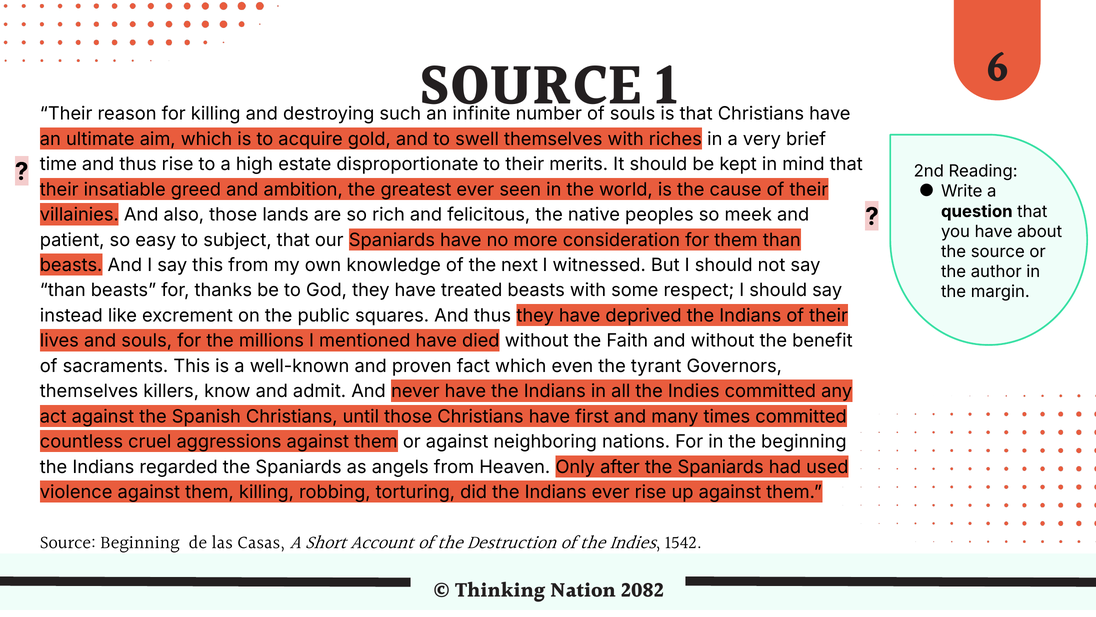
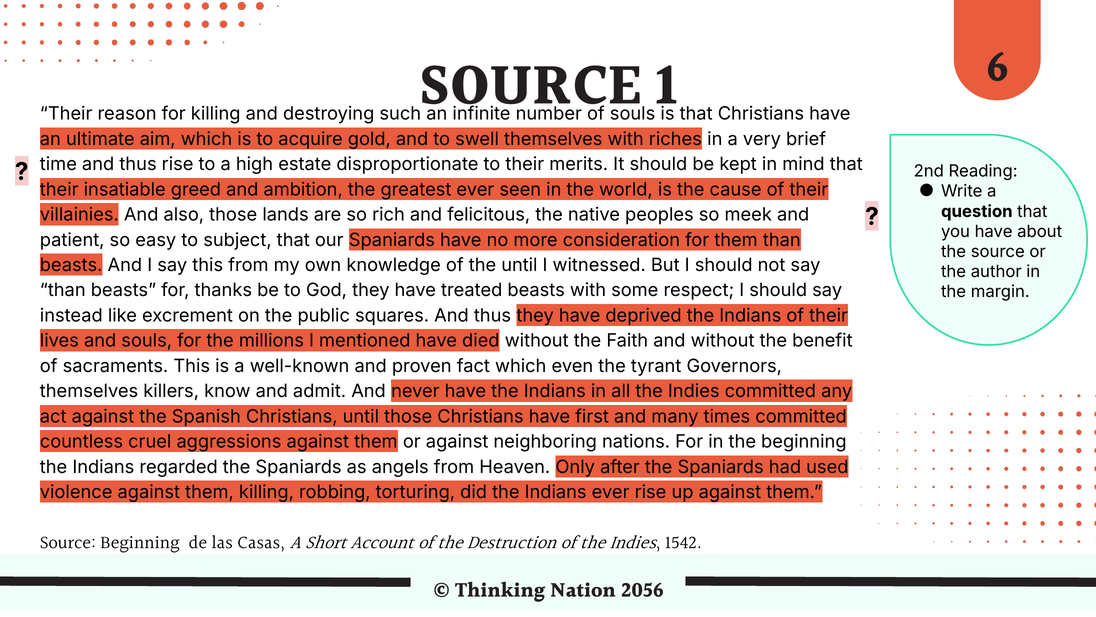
the next: next -> until
2082: 2082 -> 2056
